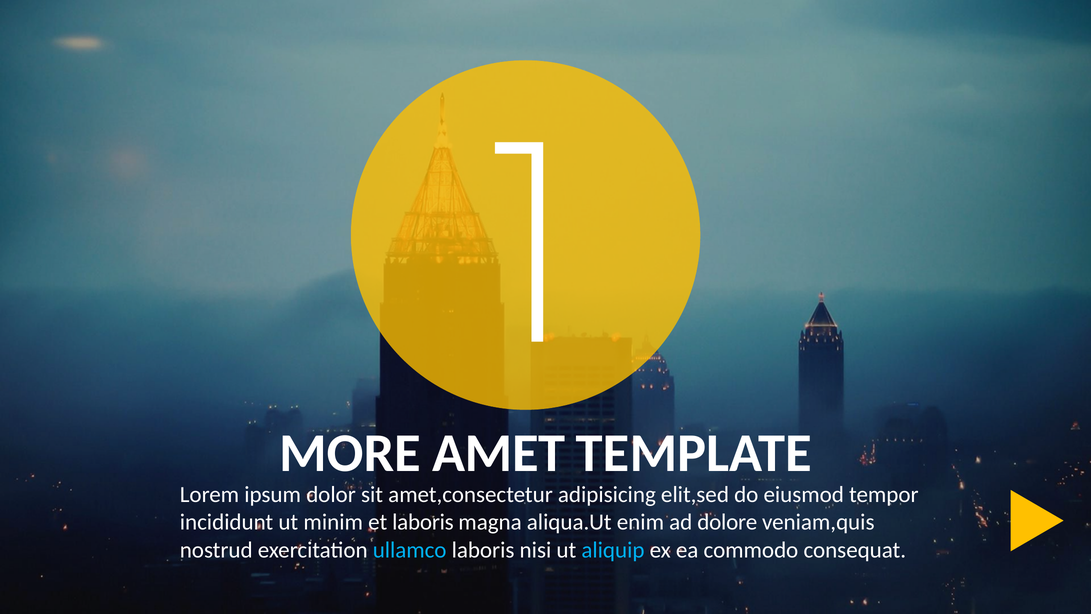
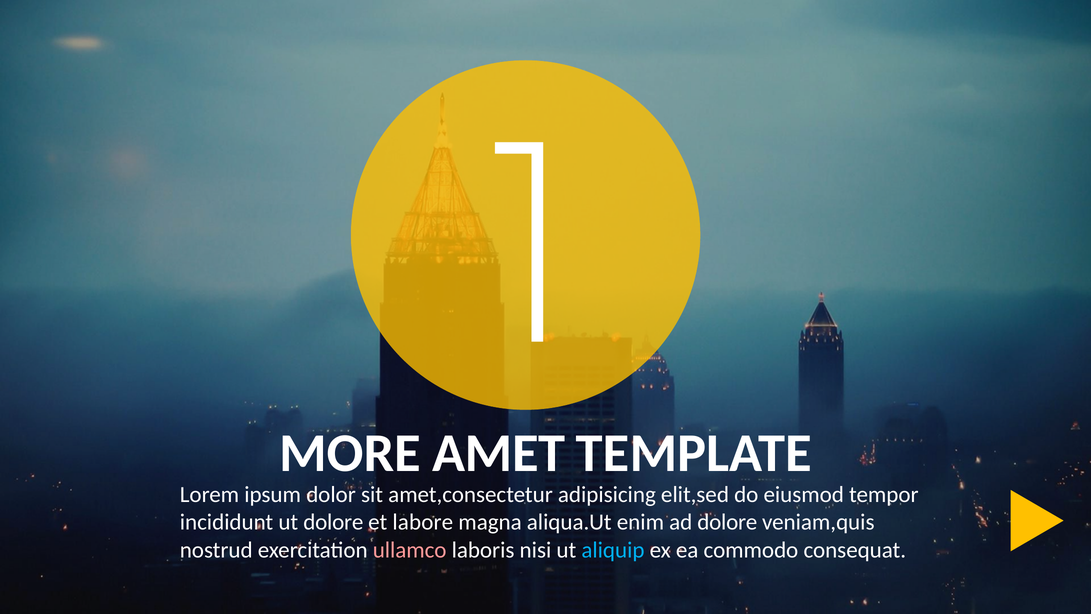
ut minim: minim -> dolore
et laboris: laboris -> labore
ullamco colour: light blue -> pink
